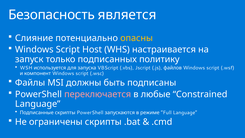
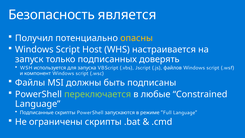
Слияние: Слияние -> Получил
политику: политику -> доверять
переключается colour: pink -> light green
